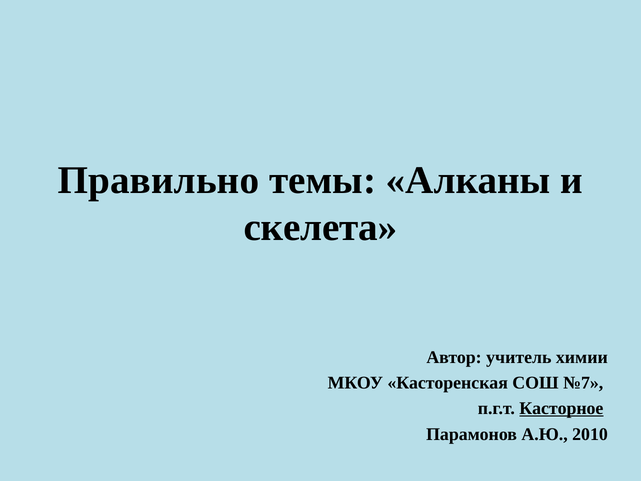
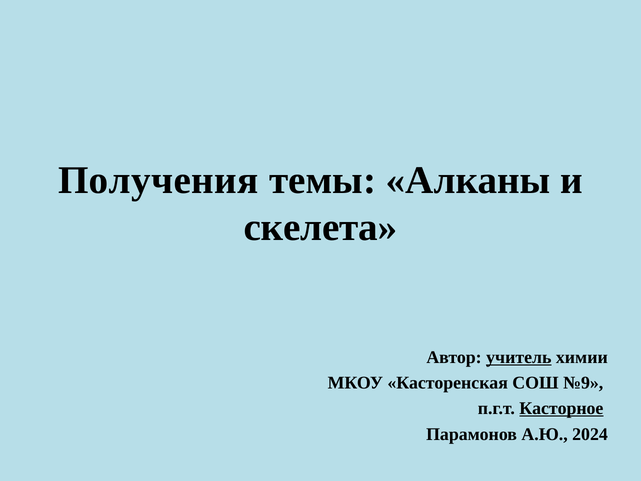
Правильно: Правильно -> Получения
учитель underline: none -> present
№7: №7 -> №9
2010: 2010 -> 2024
